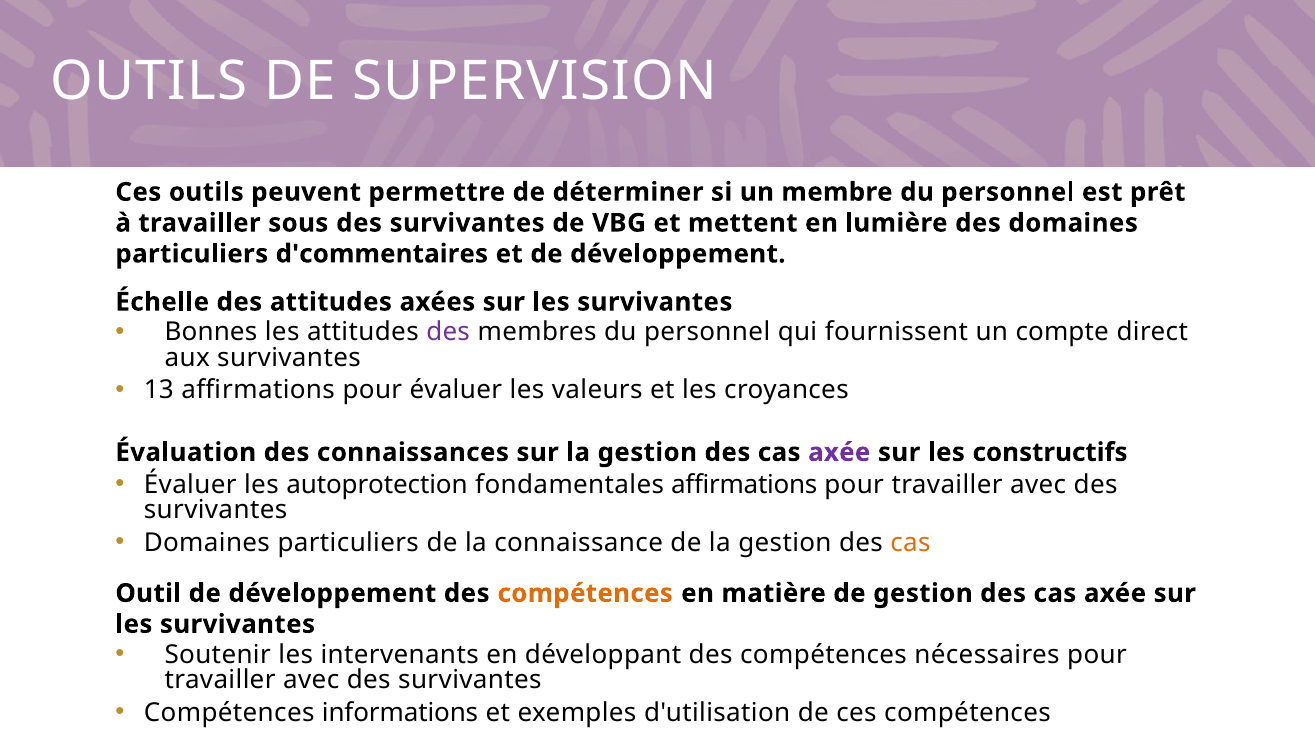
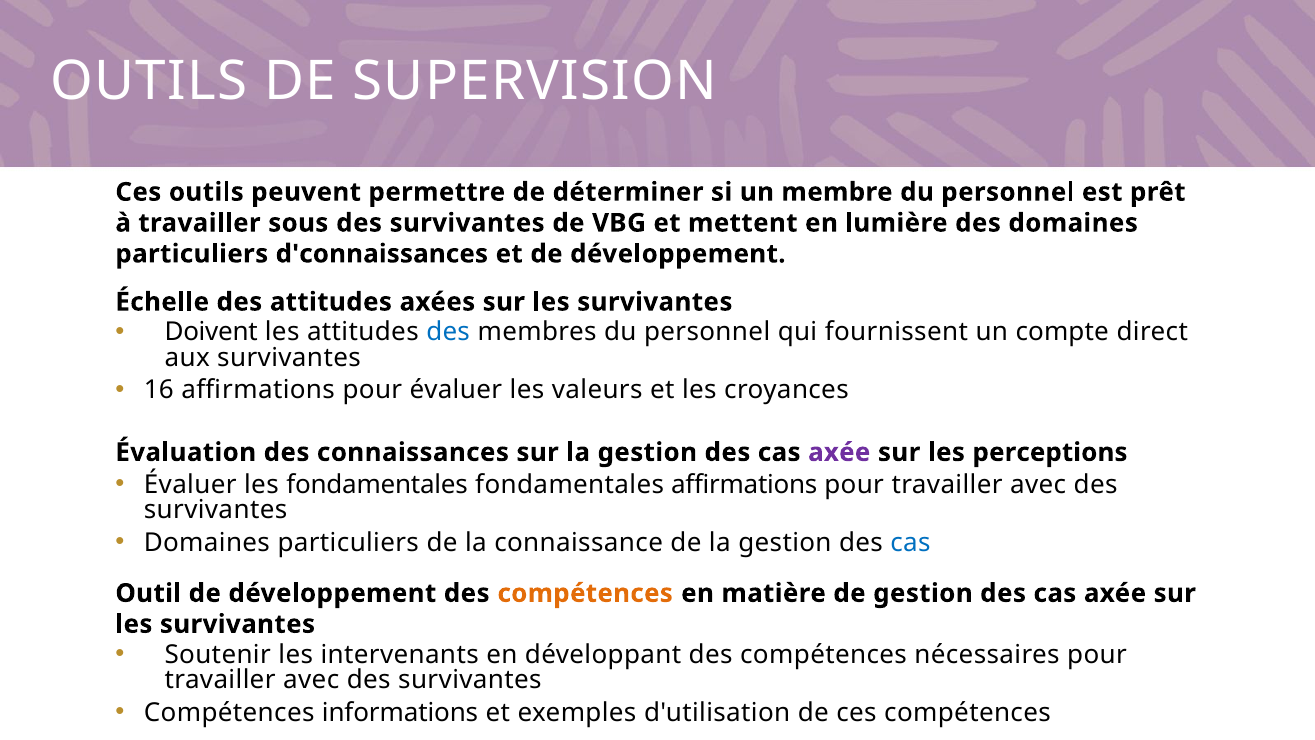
d'commentaires: d'commentaires -> d'connaissances
Bonnes: Bonnes -> Doivent
des at (448, 332) colour: purple -> blue
13: 13 -> 16
constructifs: constructifs -> perceptions
les autoprotection: autoprotection -> fondamentales
cas at (910, 543) colour: orange -> blue
